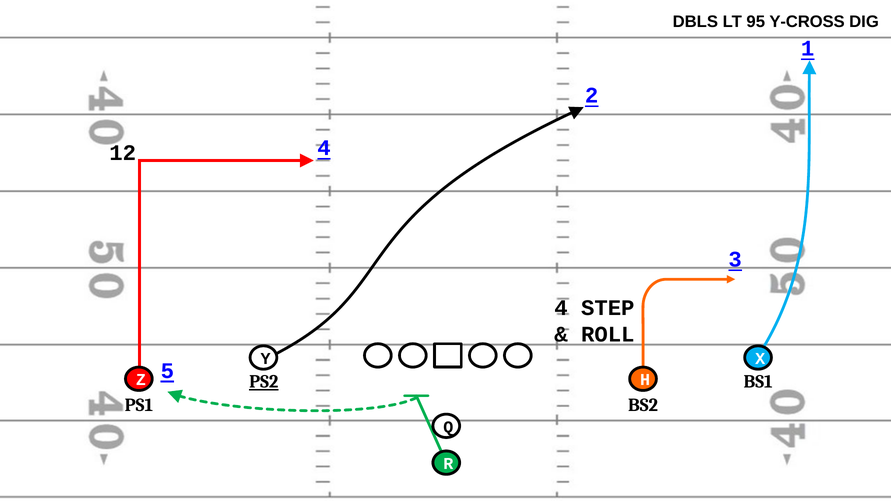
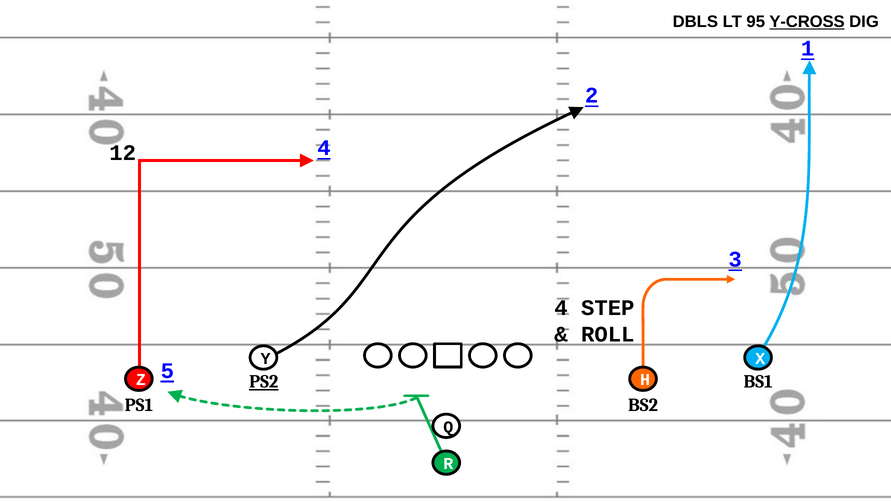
Y-CROSS underline: none -> present
